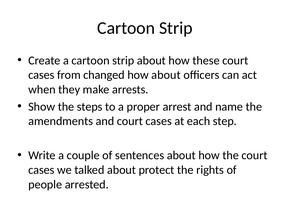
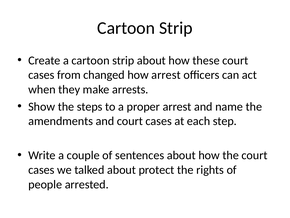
how about: about -> arrest
